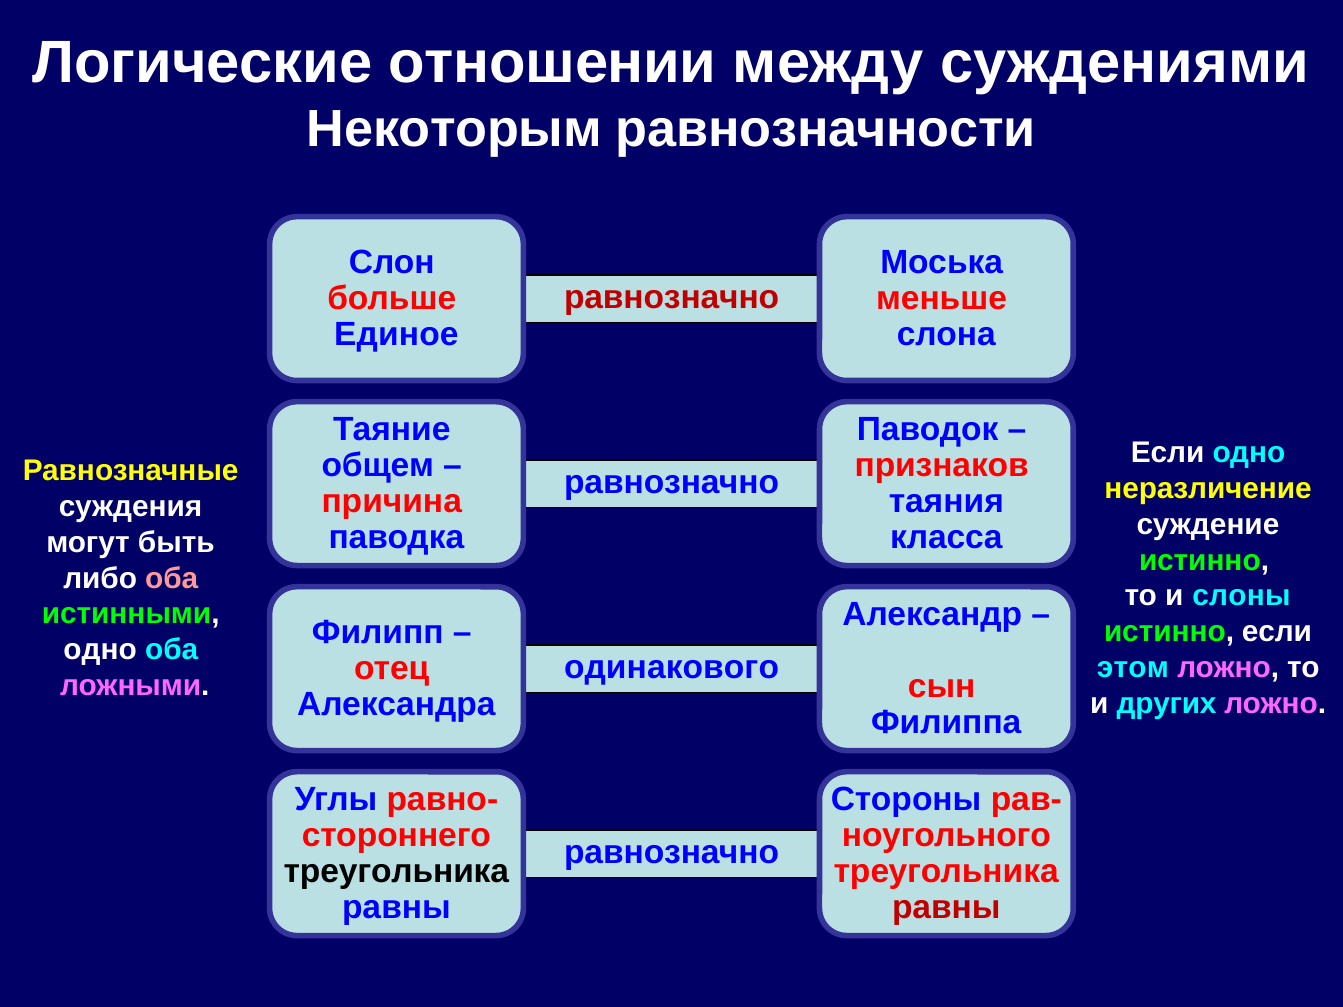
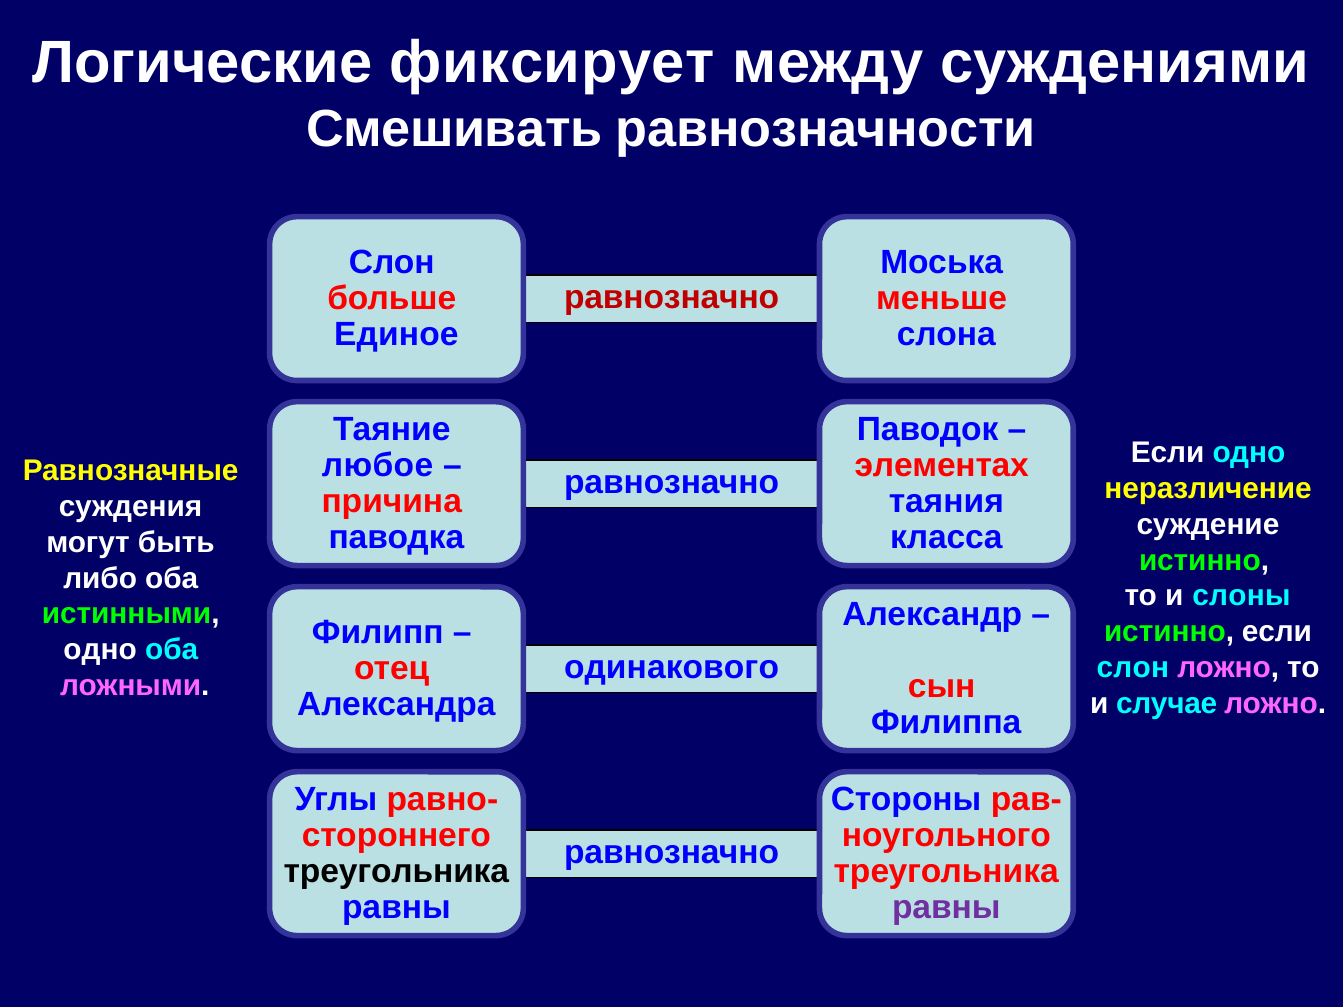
отношении: отношении -> фиксирует
Некоторым: Некоторым -> Смешивать
общем: общем -> любое
признаков: признаков -> элементах
оба at (172, 578) colour: pink -> white
этом at (1133, 668): этом -> слон
других: других -> случае
равны at (946, 908) colour: red -> purple
